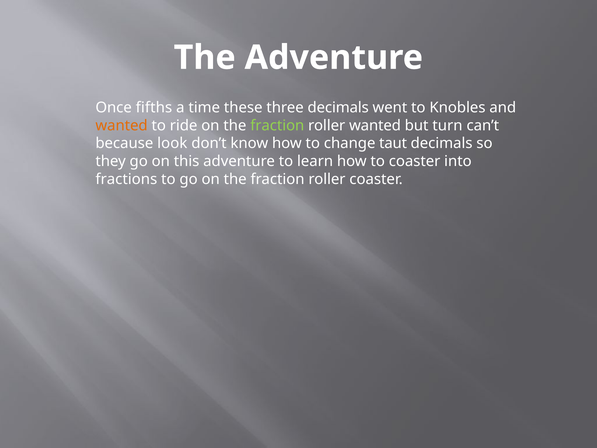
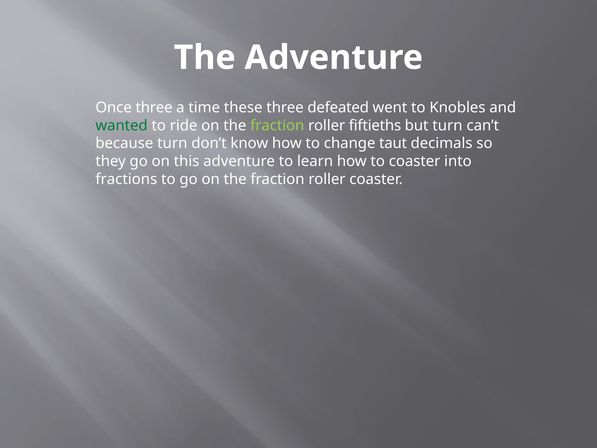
Once fifths: fifths -> three
three decimals: decimals -> defeated
wanted at (122, 125) colour: orange -> green
roller wanted: wanted -> fiftieths
because look: look -> turn
